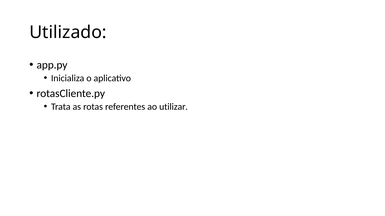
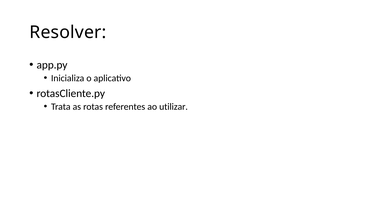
Utilizado: Utilizado -> Resolver
